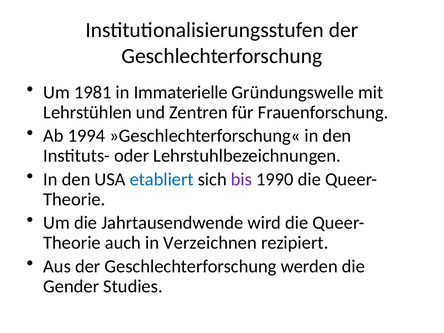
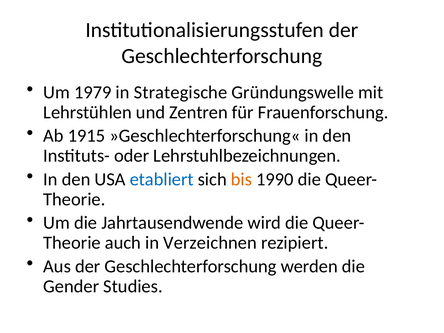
1981: 1981 -> 1979
Immaterielle: Immaterielle -> Strategische
1994: 1994 -> 1915
bis colour: purple -> orange
